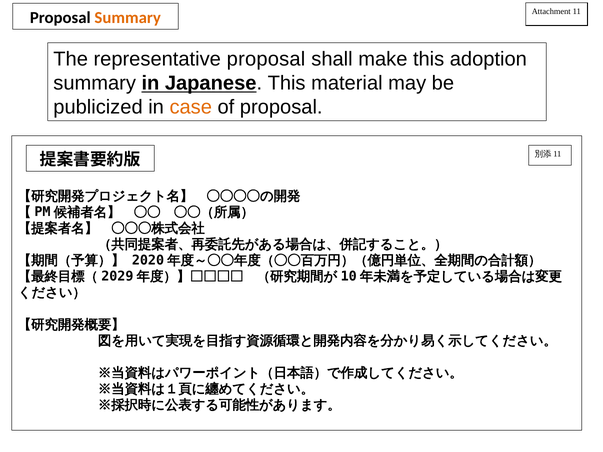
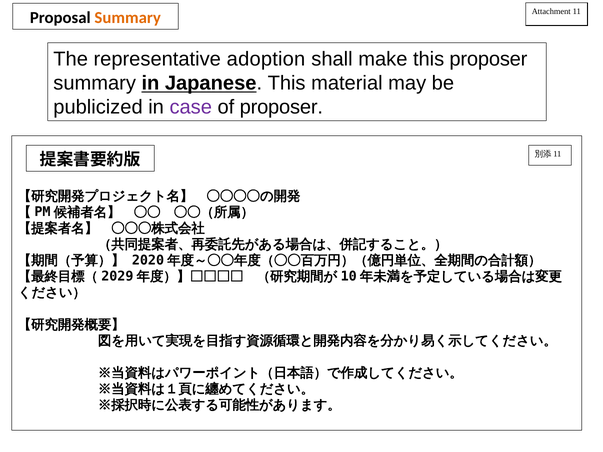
representative proposal: proposal -> adoption
this adoption: adoption -> proposer
case colour: orange -> purple
of proposal: proposal -> proposer
